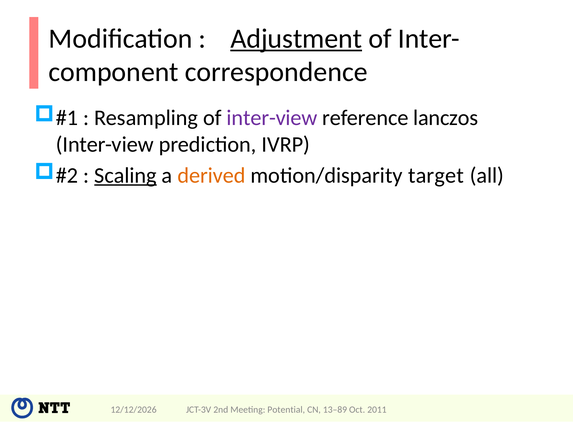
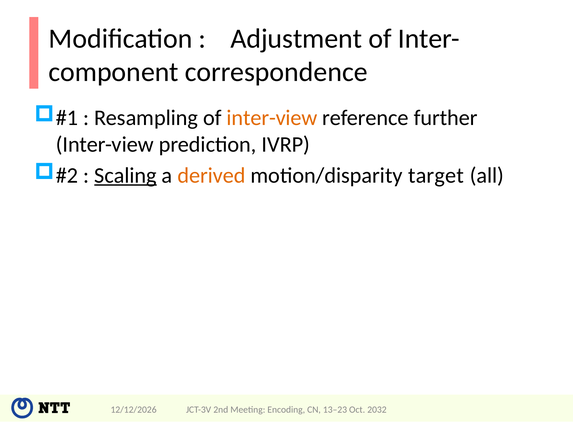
Adjustment underline: present -> none
inter-view at (272, 118) colour: purple -> orange
lanczos: lanczos -> further
Potential: Potential -> Encoding
13–89: 13–89 -> 13–23
2011: 2011 -> 2032
